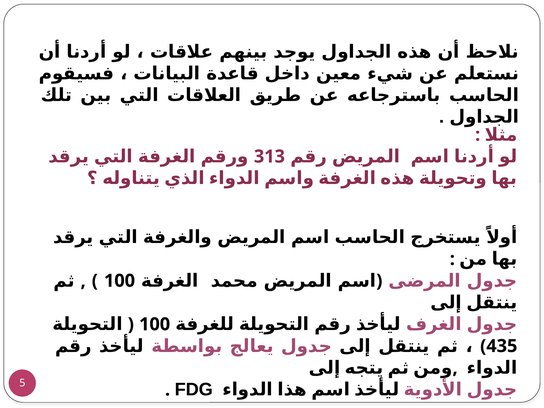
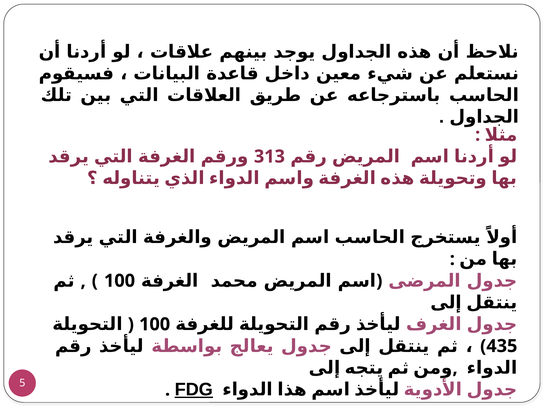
FDG underline: none -> present
